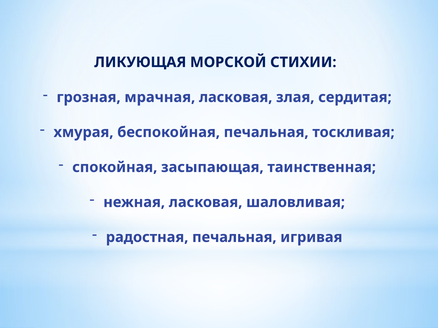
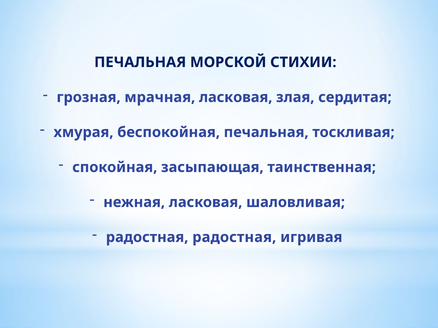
ЛИКУЮЩАЯ at (140, 62): ЛИКУЮЩАЯ -> ПЕЧАЛЬНАЯ
радостная печальная: печальная -> радостная
